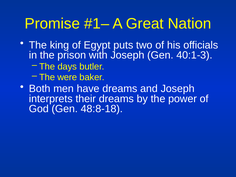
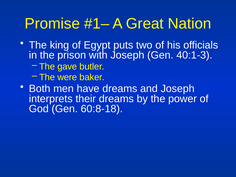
days: days -> gave
48:8-18: 48:8-18 -> 60:8-18
